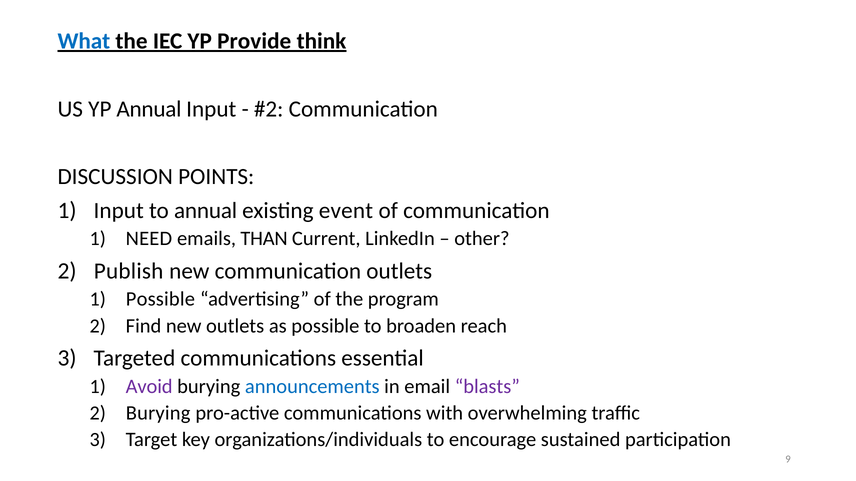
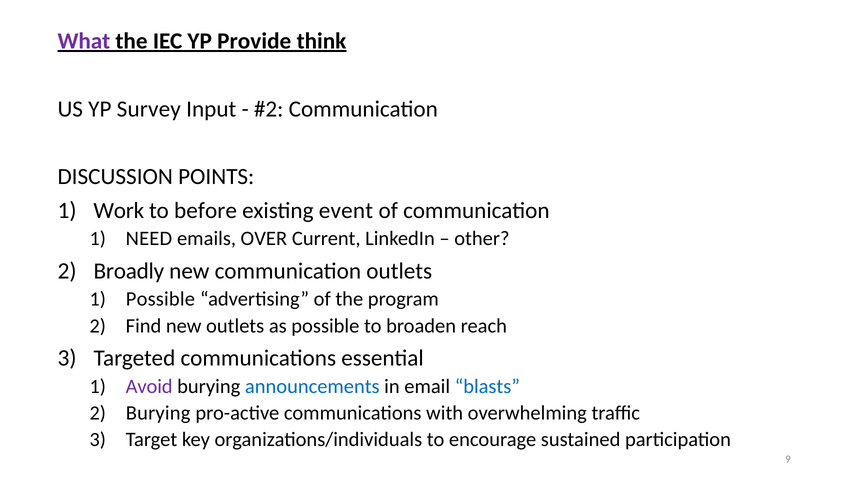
What colour: blue -> purple
YP Annual: Annual -> Survey
Input at (119, 211): Input -> Work
to annual: annual -> before
THAN: THAN -> OVER
Publish: Publish -> Broadly
blasts colour: purple -> blue
